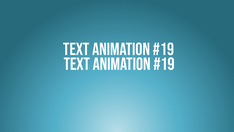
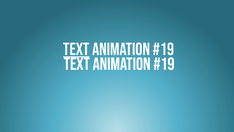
TEXT at (76, 49) underline: none -> present
